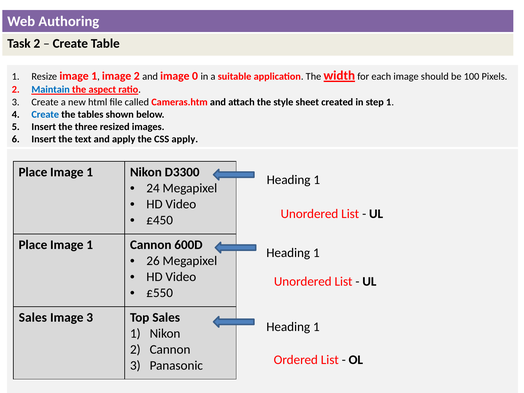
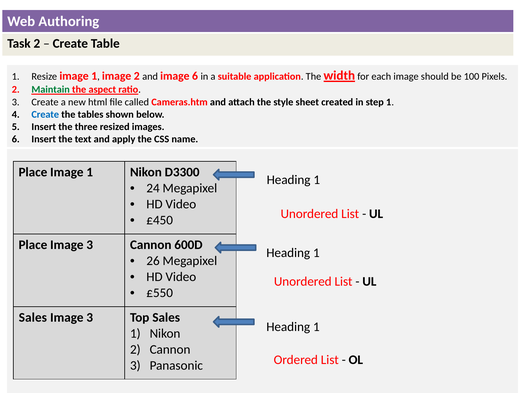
image 0: 0 -> 6
Maintain colour: blue -> green
CSS apply: apply -> name
1 at (90, 245): 1 -> 3
